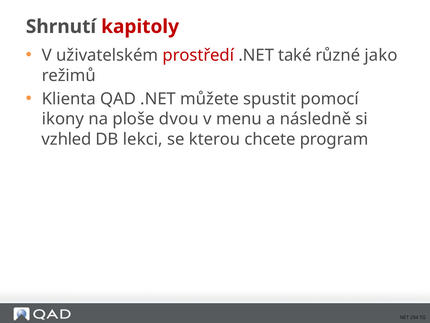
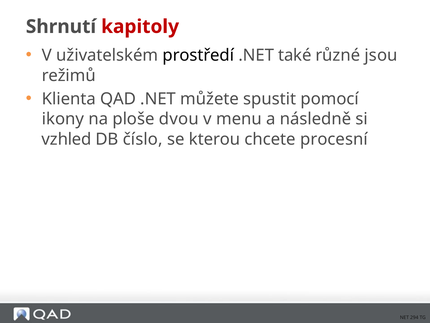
prostředí colour: red -> black
jako: jako -> jsou
lekci: lekci -> číslo
program: program -> procesní
